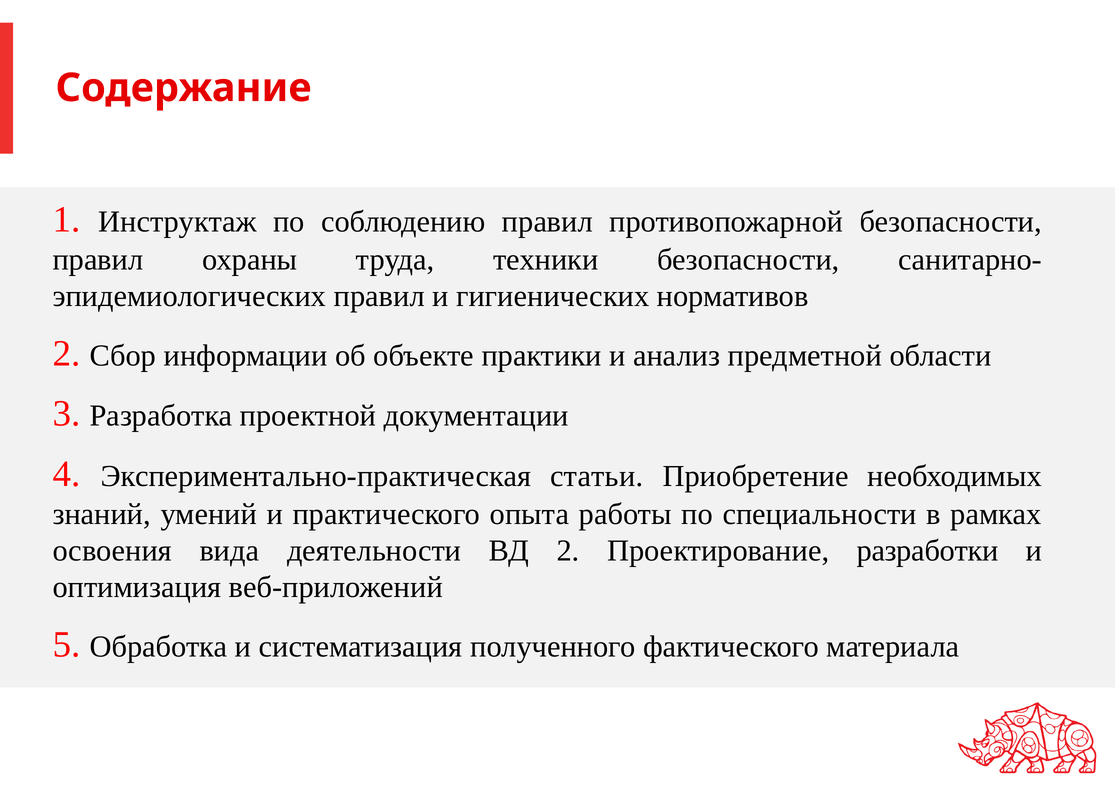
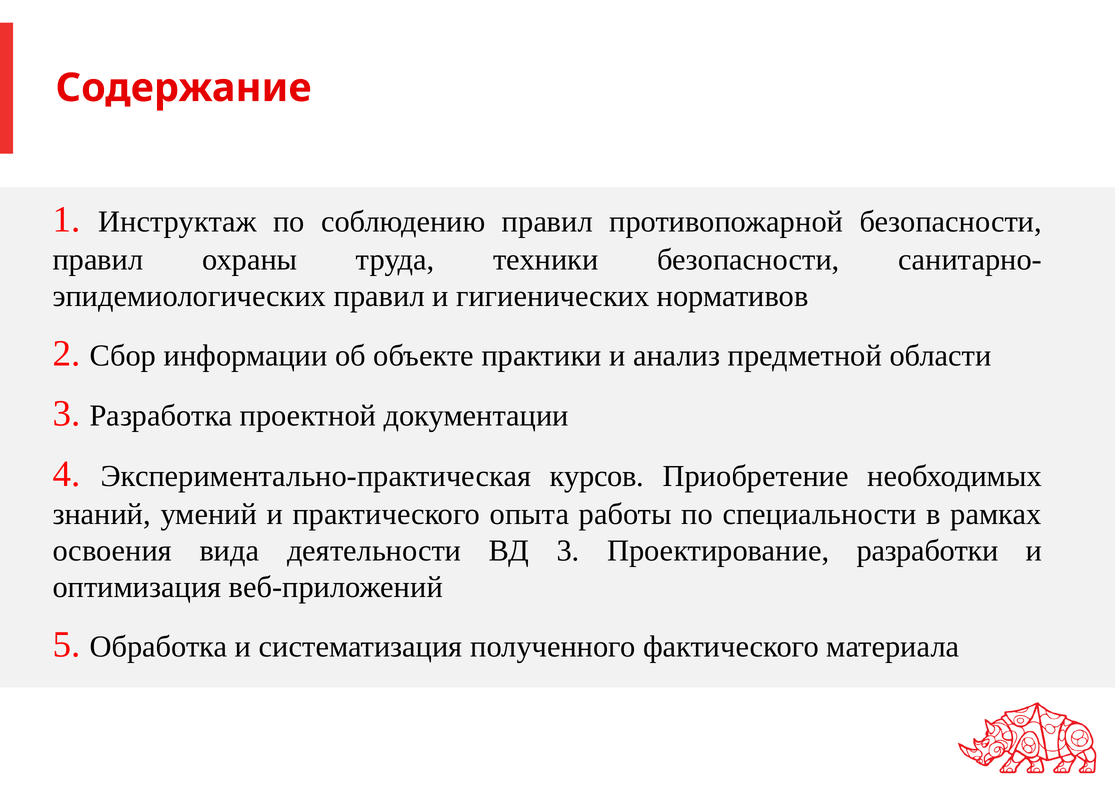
статьи: статьи -> курсов
ВД 2: 2 -> 3
